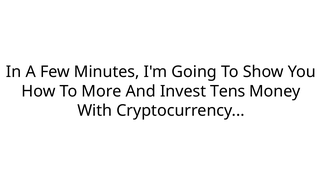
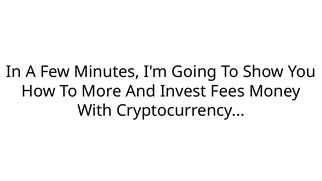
Tens: Tens -> Fees
